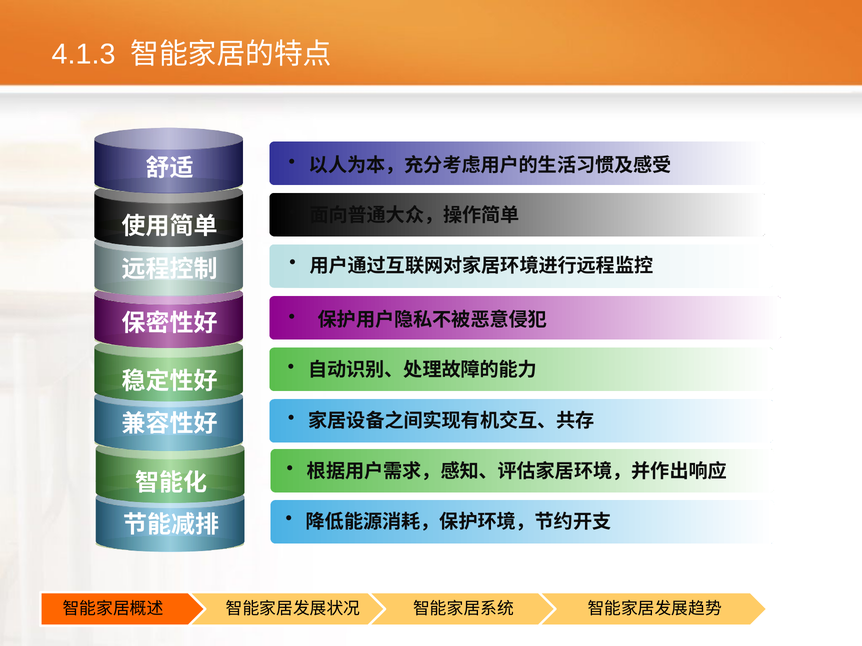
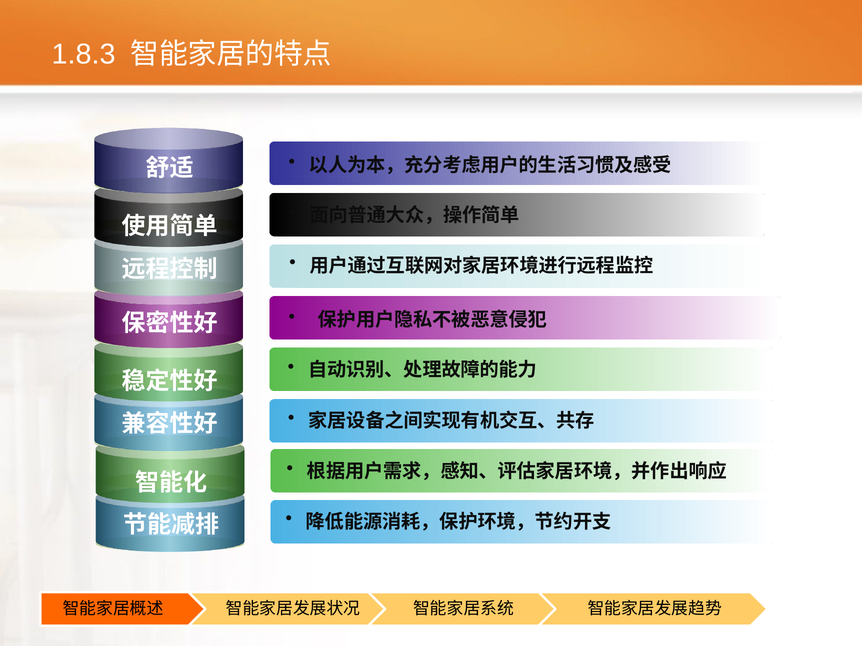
4.1.3: 4.1.3 -> 1.8.3
